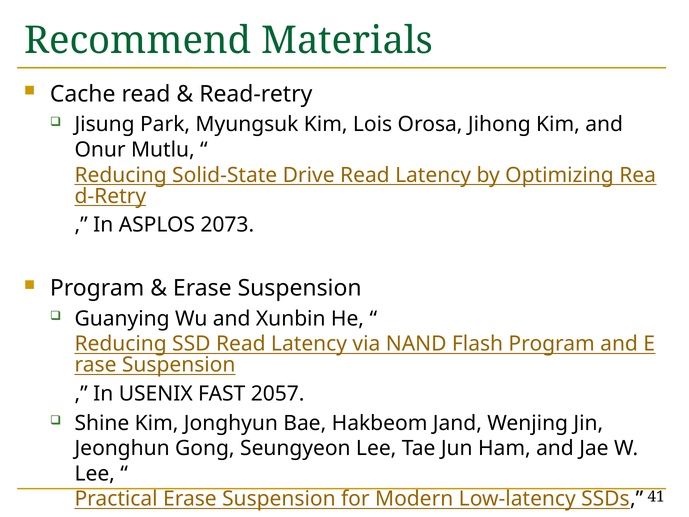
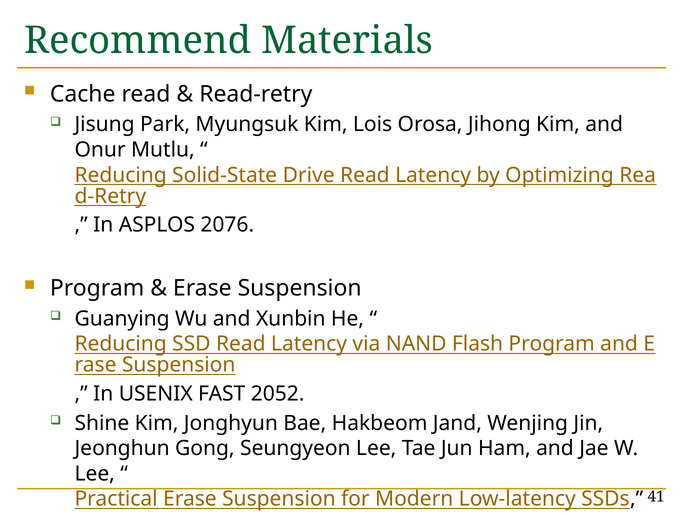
2073: 2073 -> 2076
2057: 2057 -> 2052
